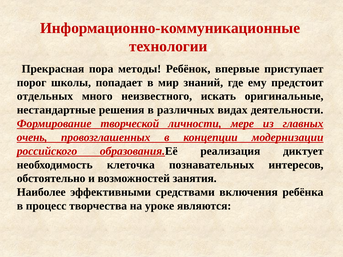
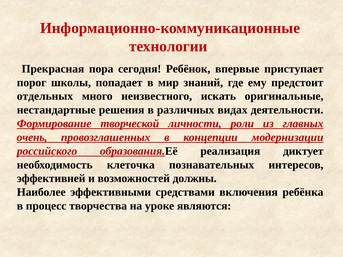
методы: методы -> сегодня
мере: мере -> роли
обстоятельно: обстоятельно -> эффективней
занятия: занятия -> должны
